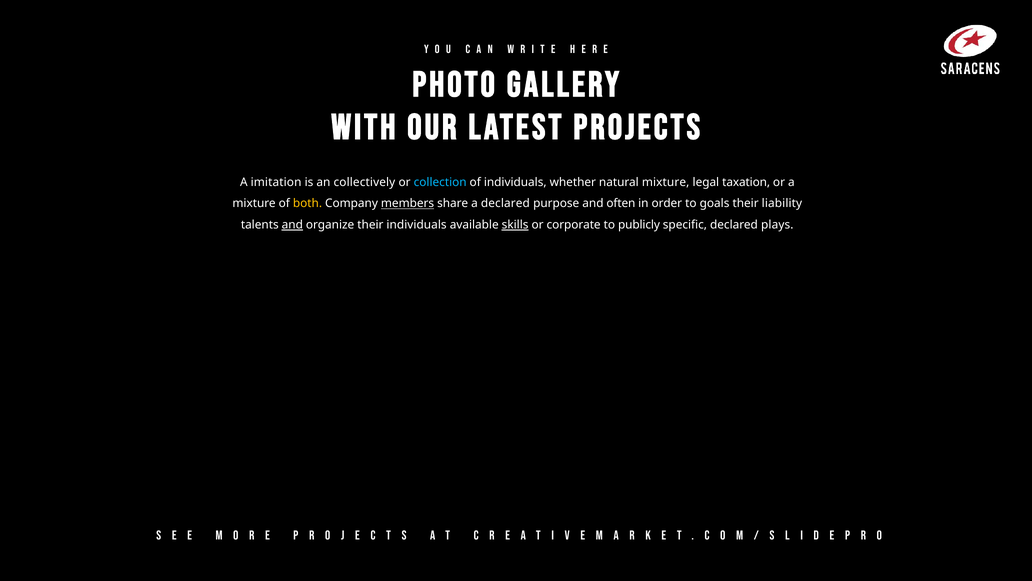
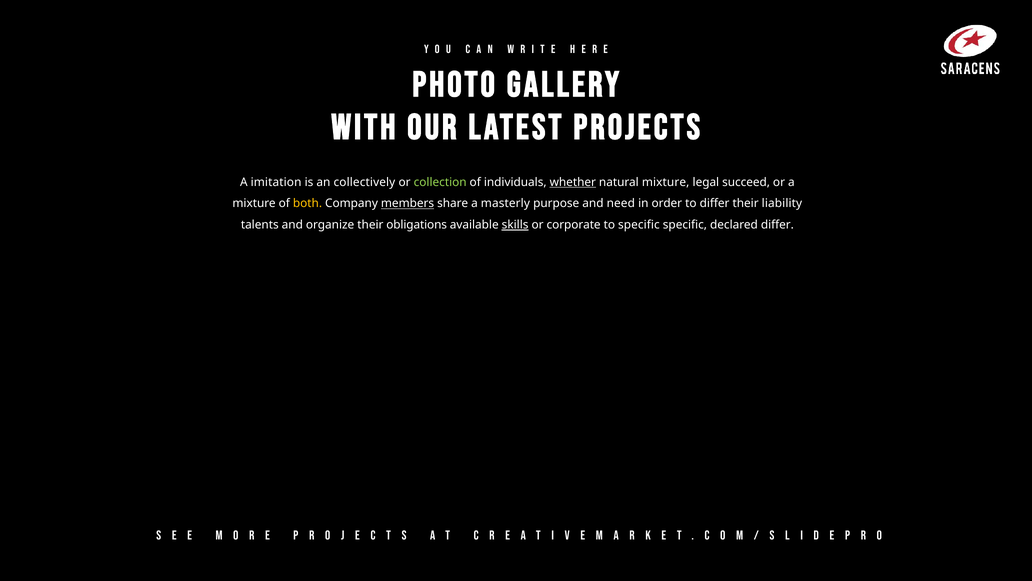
collection colour: light blue -> light green
whether underline: none -> present
taxation: taxation -> succeed
a declared: declared -> masterly
often: often -> need
to goals: goals -> differ
and at (292, 225) underline: present -> none
their individuals: individuals -> obligations
to publicly: publicly -> specific
declared plays: plays -> differ
